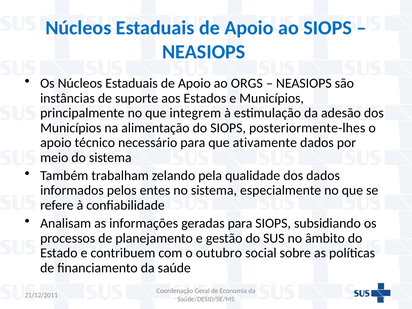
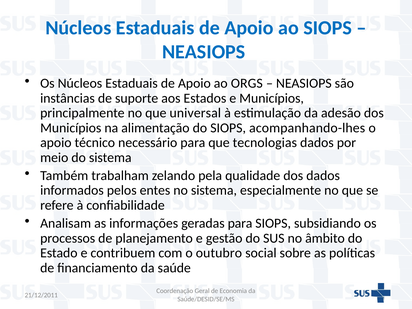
integrem: integrem -> universal
posteriormente-lhes: posteriormente-lhes -> acompanhando-lhes
ativamente: ativamente -> tecnologias
